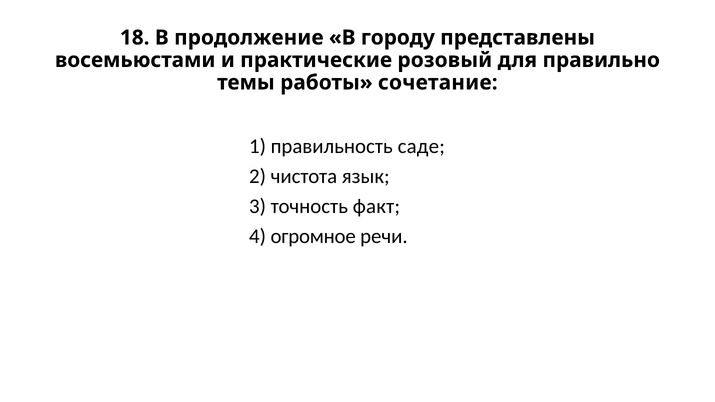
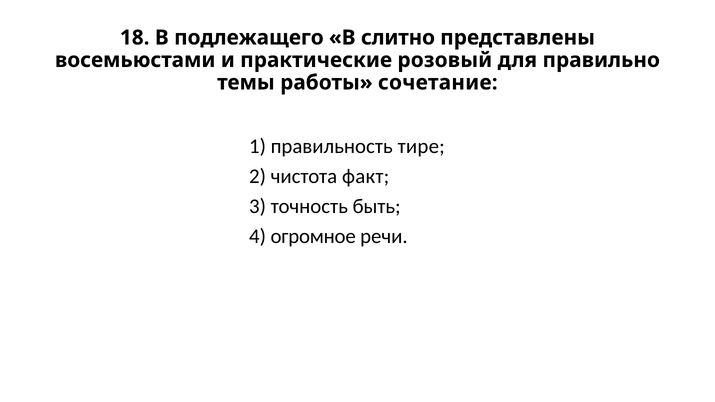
продолжение: продолжение -> подлежащего
городу: городу -> слитно
саде: саде -> тире
язык: язык -> факт
факт: факт -> быть
